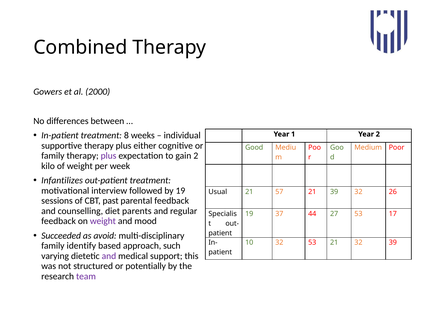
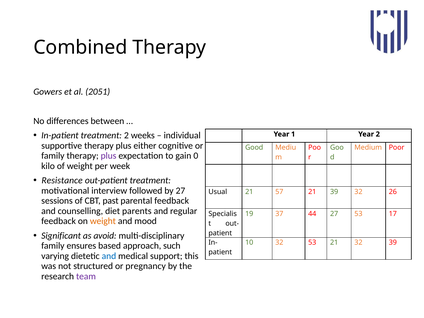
2000: 2000 -> 2051
treatment 8: 8 -> 2
gain 2: 2 -> 0
Infantilizes: Infantilizes -> Resistance
by 19: 19 -> 27
weight at (103, 221) colour: purple -> orange
Succeeded: Succeeded -> Significant
identify: identify -> ensures
and at (109, 256) colour: purple -> blue
potentially: potentially -> pregnancy
